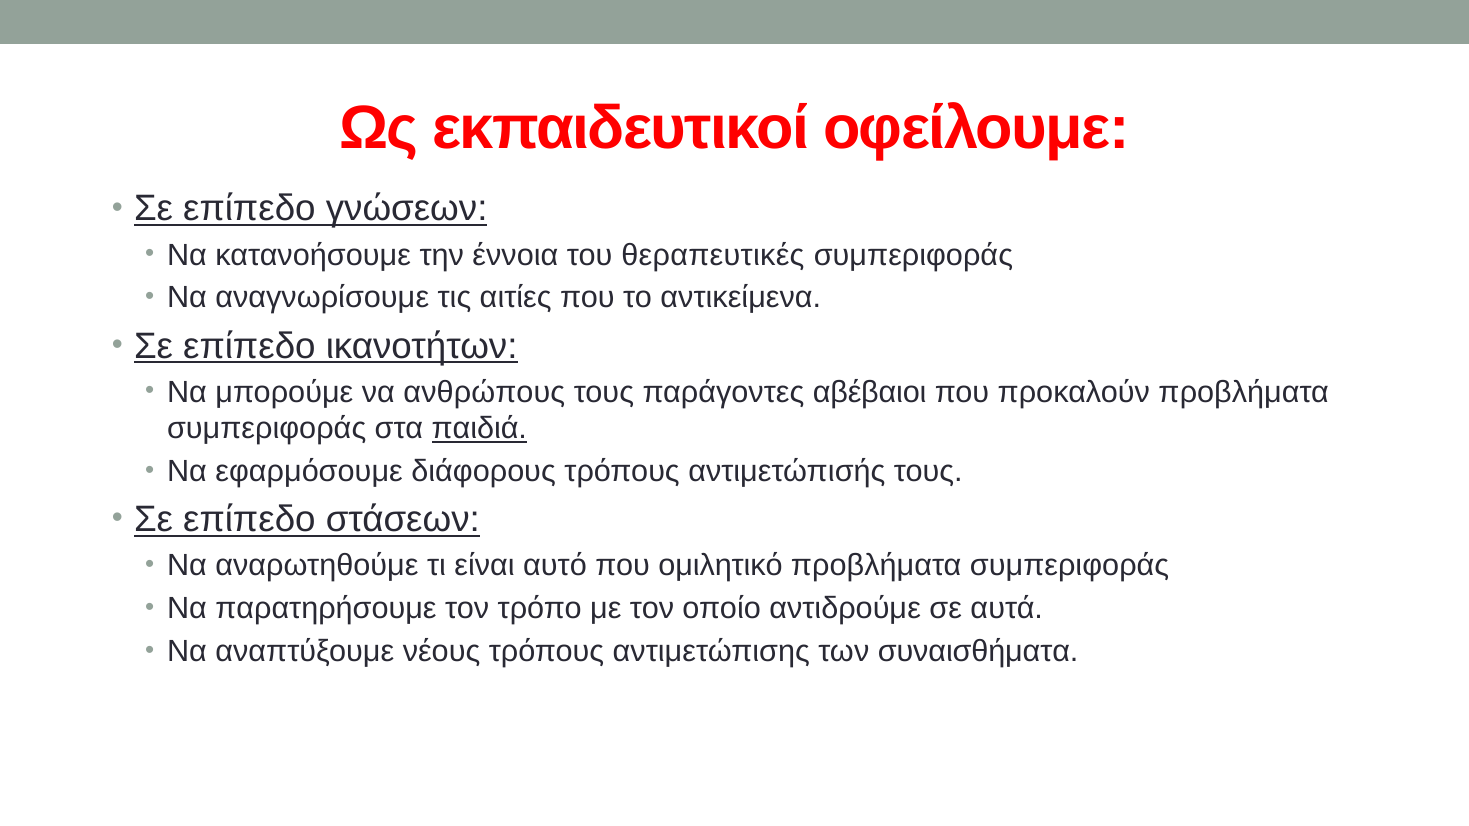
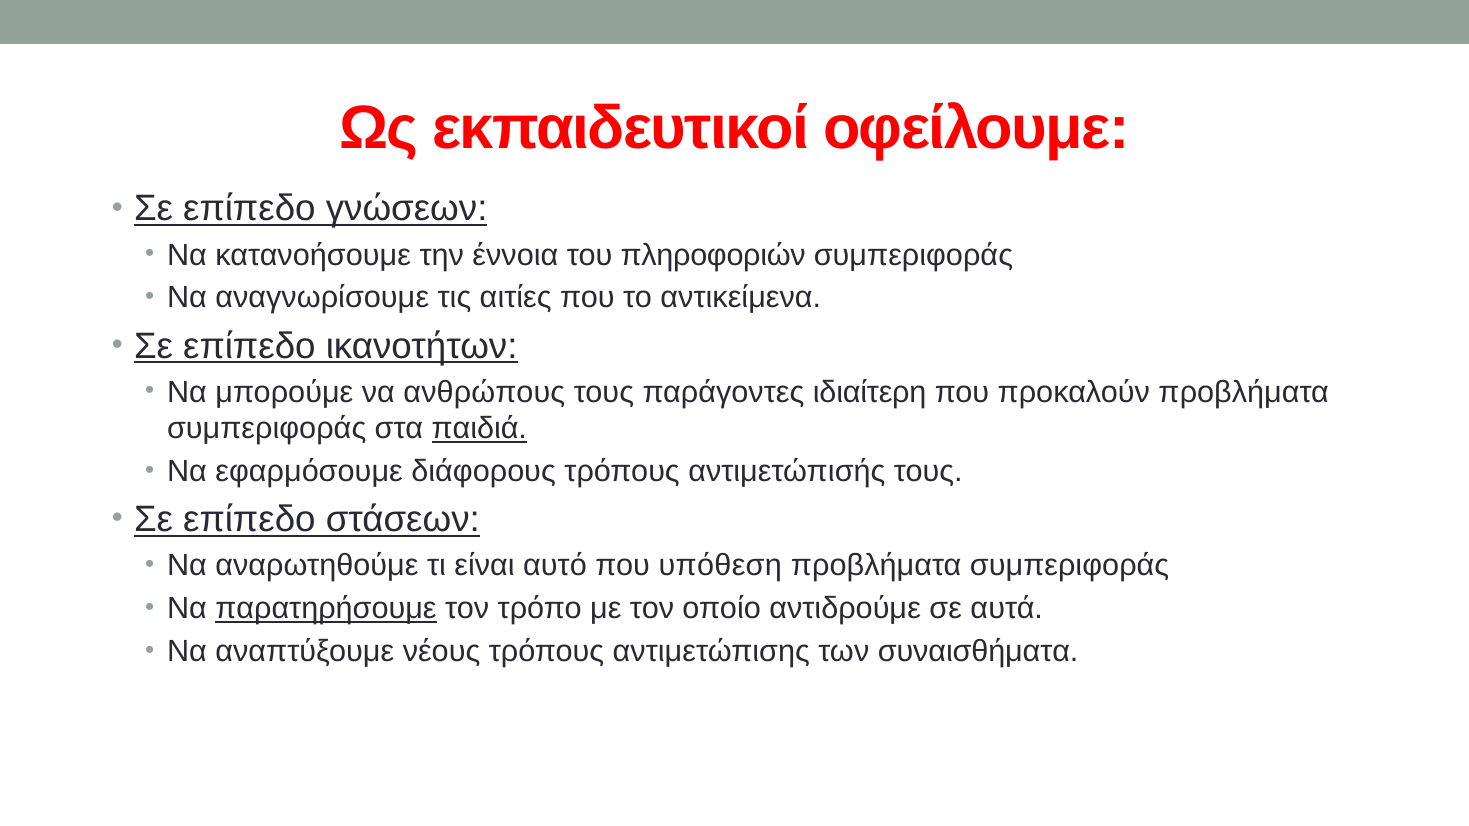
θεραπευτικές: θεραπευτικές -> πληροφοριών
αβέβαιοι: αβέβαιοι -> ιδιαίτερη
ομιλητικό: ομιλητικό -> υπόθεση
παρατηρήσουμε underline: none -> present
